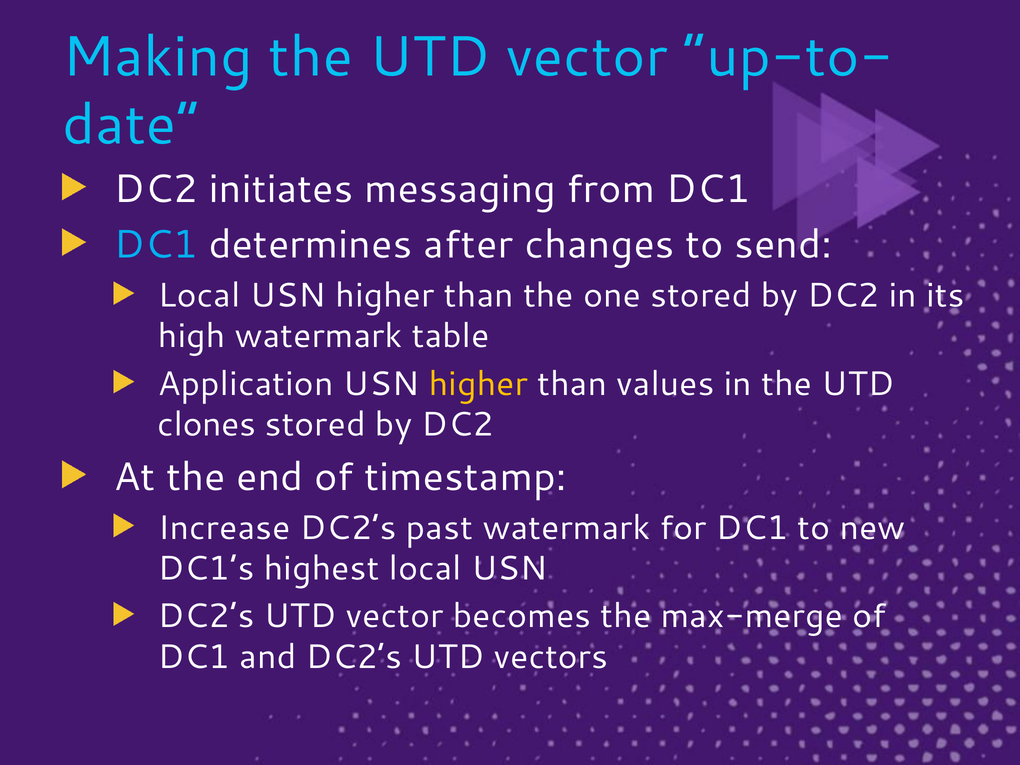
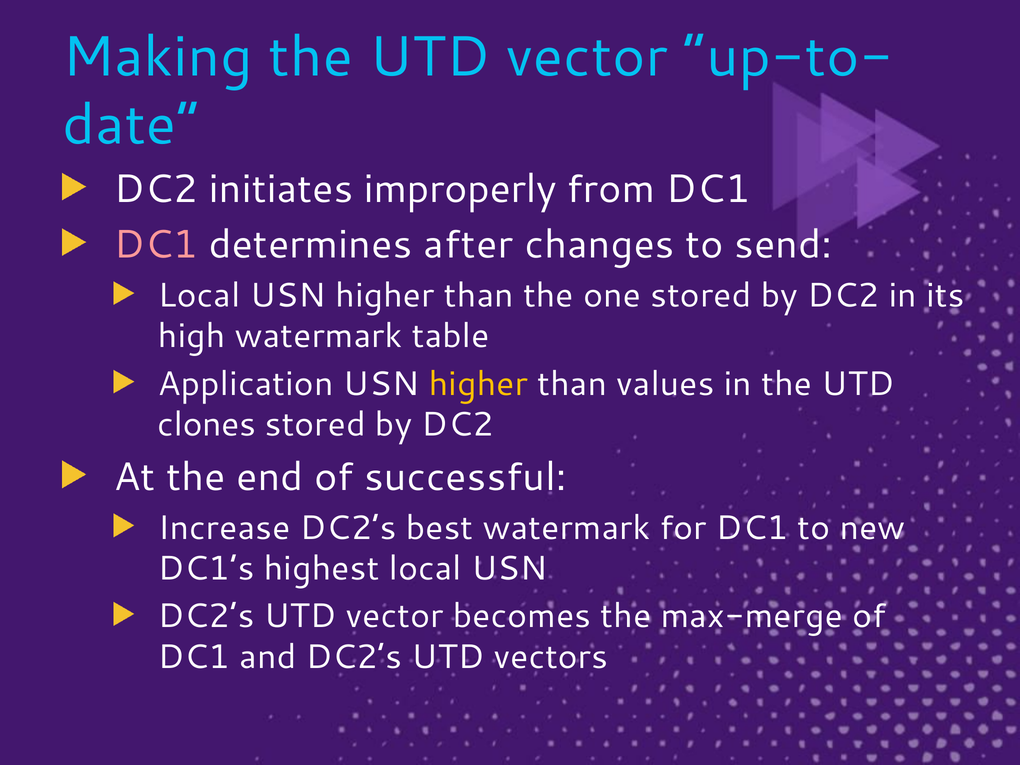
messaging: messaging -> improperly
DC1 at (156, 245) colour: light blue -> pink
timestamp: timestamp -> successful
past: past -> best
